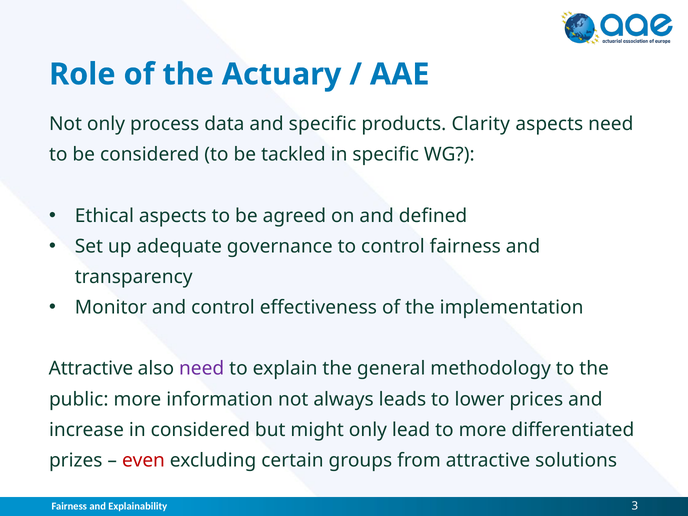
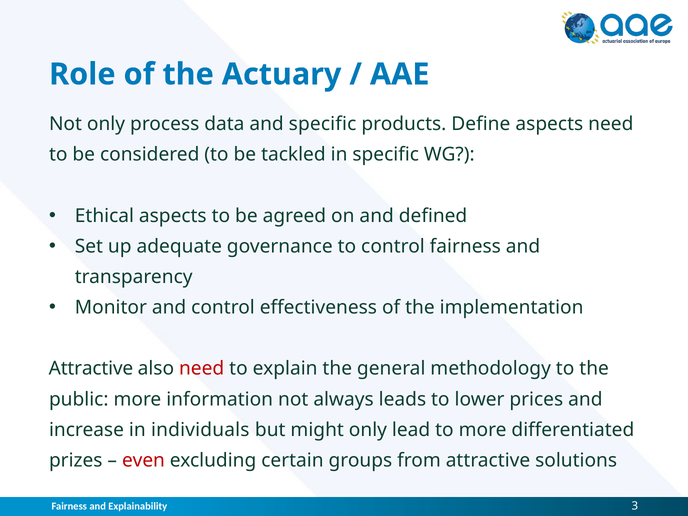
Clarity: Clarity -> Define
need at (202, 369) colour: purple -> red
in considered: considered -> individuals
